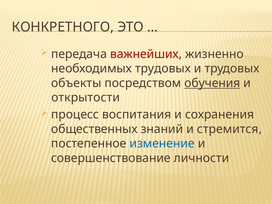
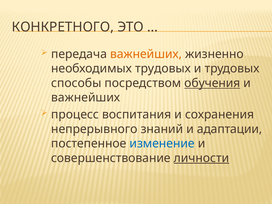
важнейших at (146, 54) colour: red -> orange
объекты: объекты -> способы
открытости at (86, 98): открытости -> важнейших
общественных: общественных -> непрерывного
стремится: стремится -> адаптации
личности underline: none -> present
